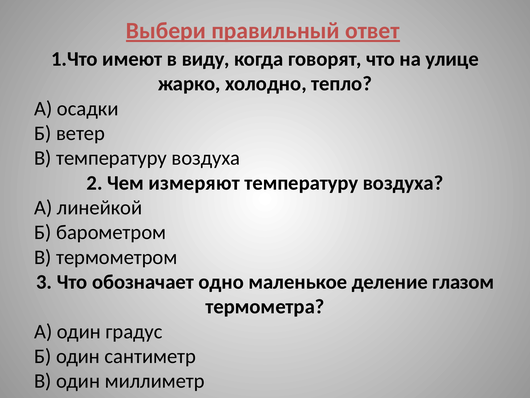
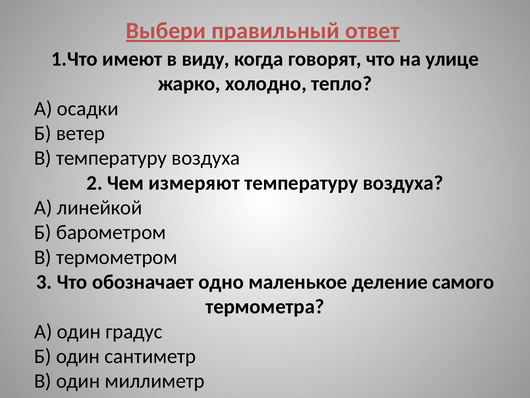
глазом: глазом -> самого
